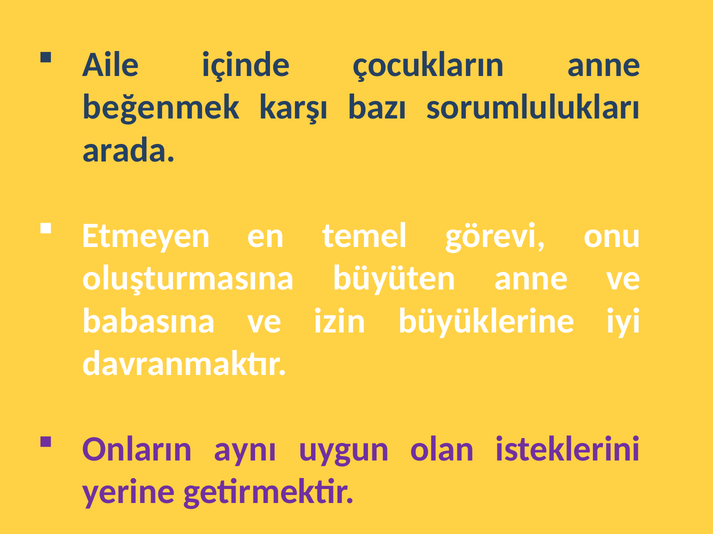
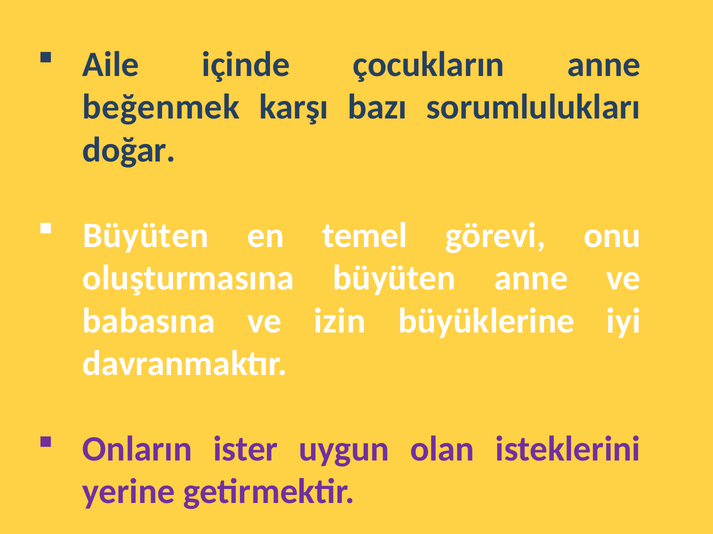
arada: arada -> doğar
Etmeyen at (146, 236): Etmeyen -> Büyüten
aynı: aynı -> ister
